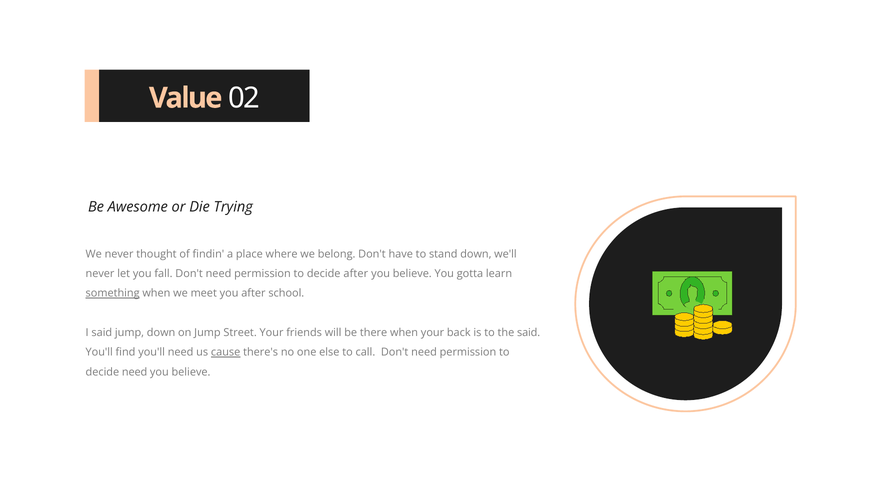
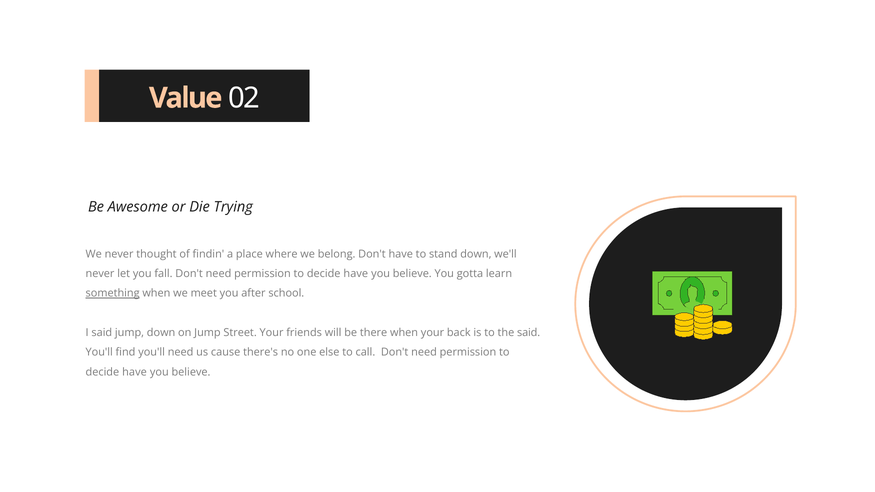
after at (356, 274): after -> have
cause underline: present -> none
need at (135, 372): need -> have
